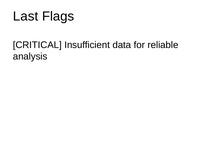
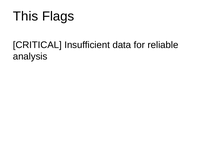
Last: Last -> This
